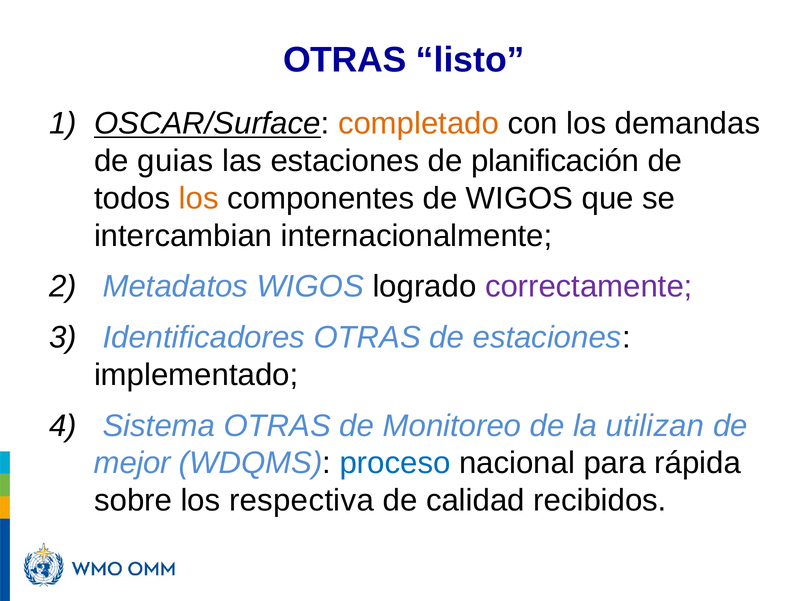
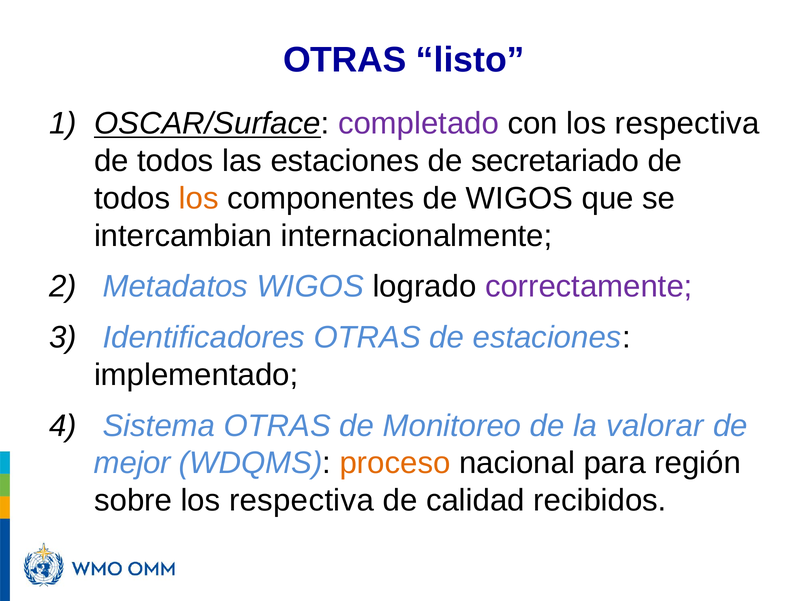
completado colour: orange -> purple
con los demandas: demandas -> respectiva
guias at (175, 161): guias -> todos
planificación: planificación -> secretariado
utilizan: utilizan -> valorar
proceso colour: blue -> orange
rápida: rápida -> región
